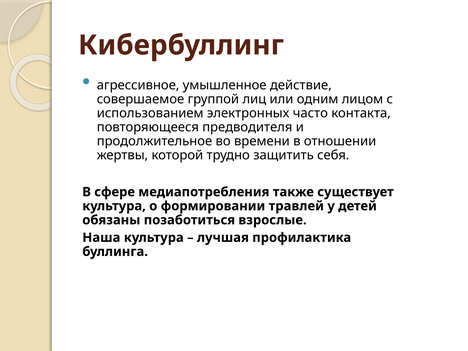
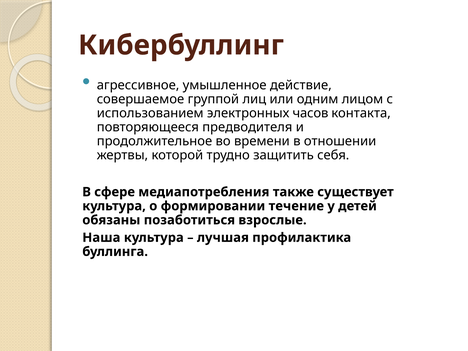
часто: часто -> часов
травлей: травлей -> течение
